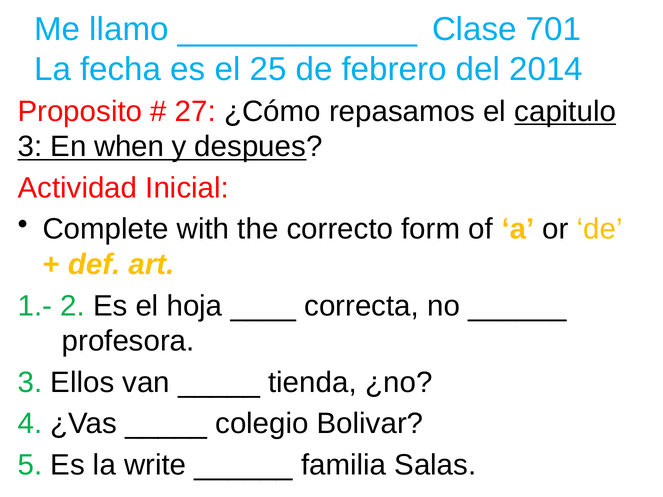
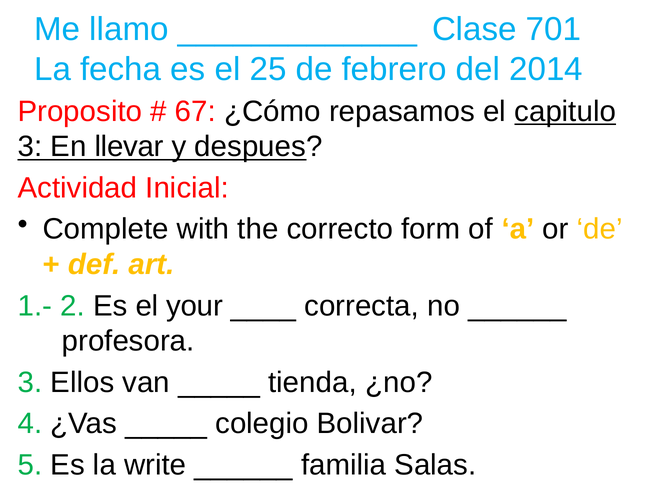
27: 27 -> 67
when: when -> llevar
hoja: hoja -> your
